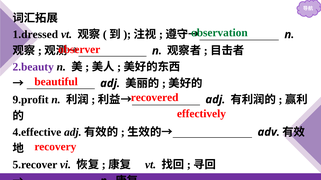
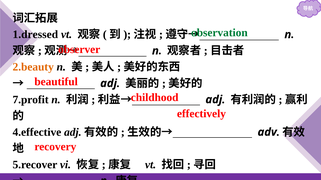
2.beauty colour: purple -> orange
recovered: recovered -> childhood
9.profit: 9.profit -> 7.profit
